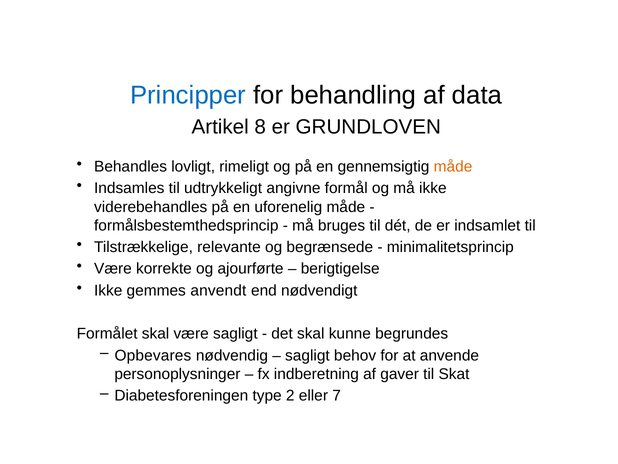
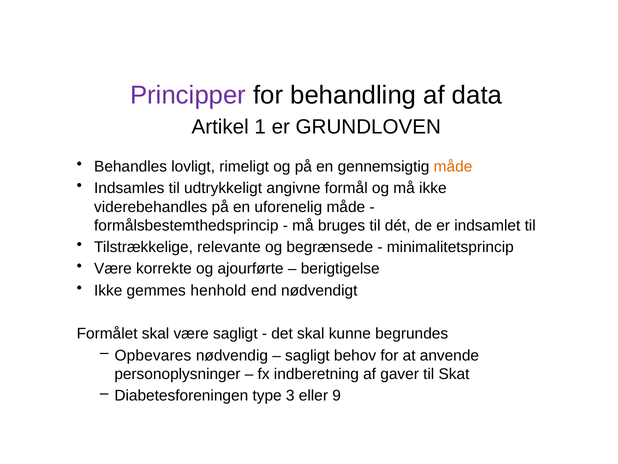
Principper colour: blue -> purple
8: 8 -> 1
anvendt: anvendt -> henhold
2: 2 -> 3
7: 7 -> 9
